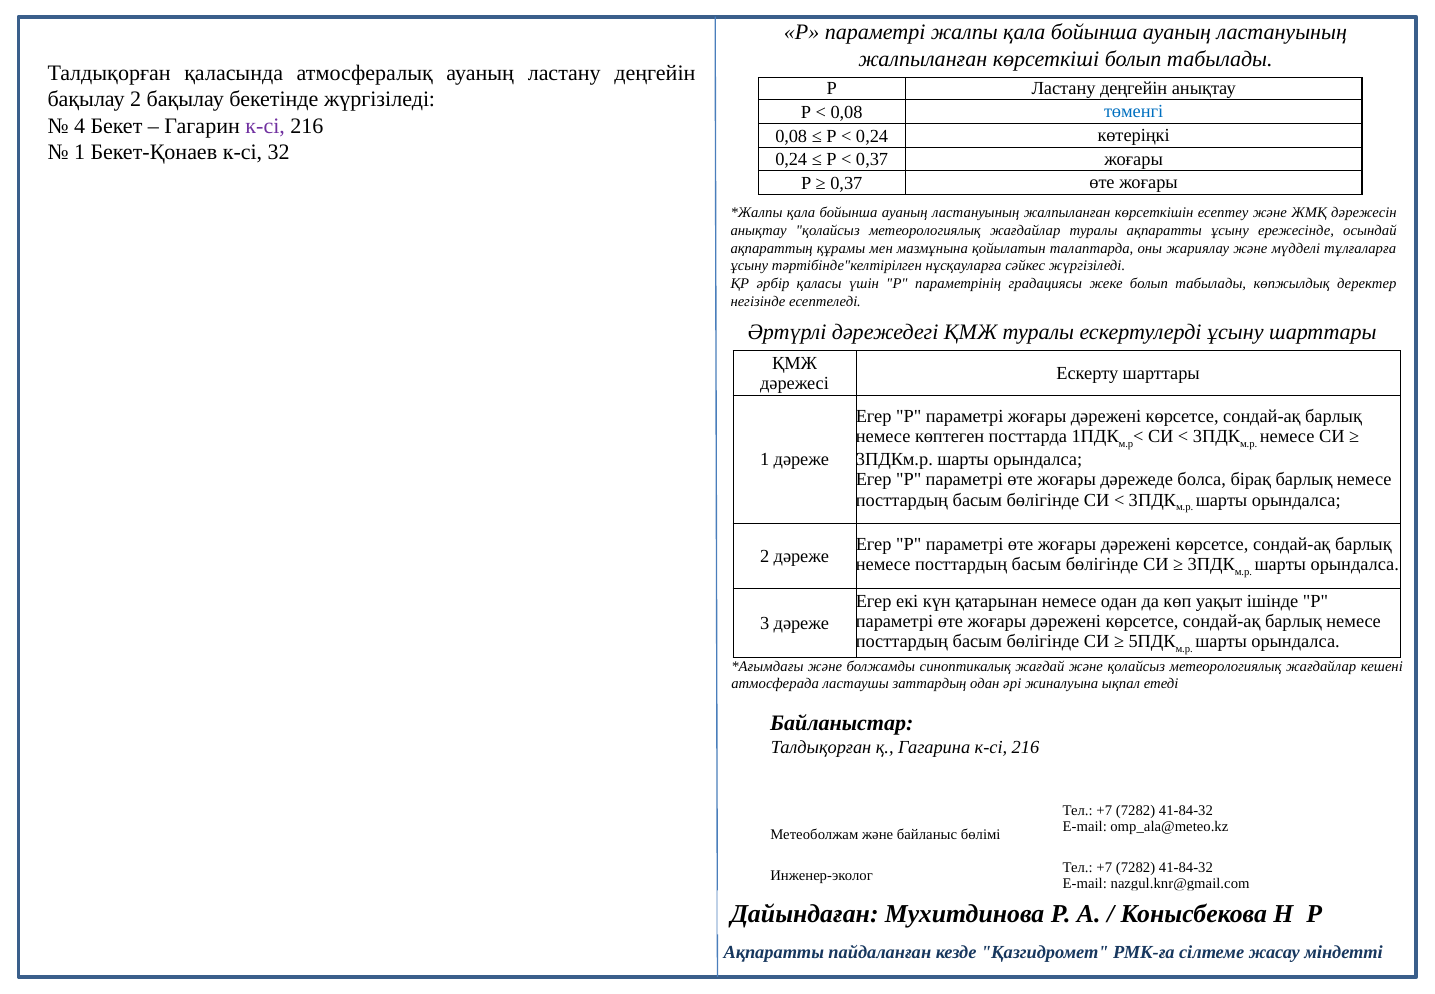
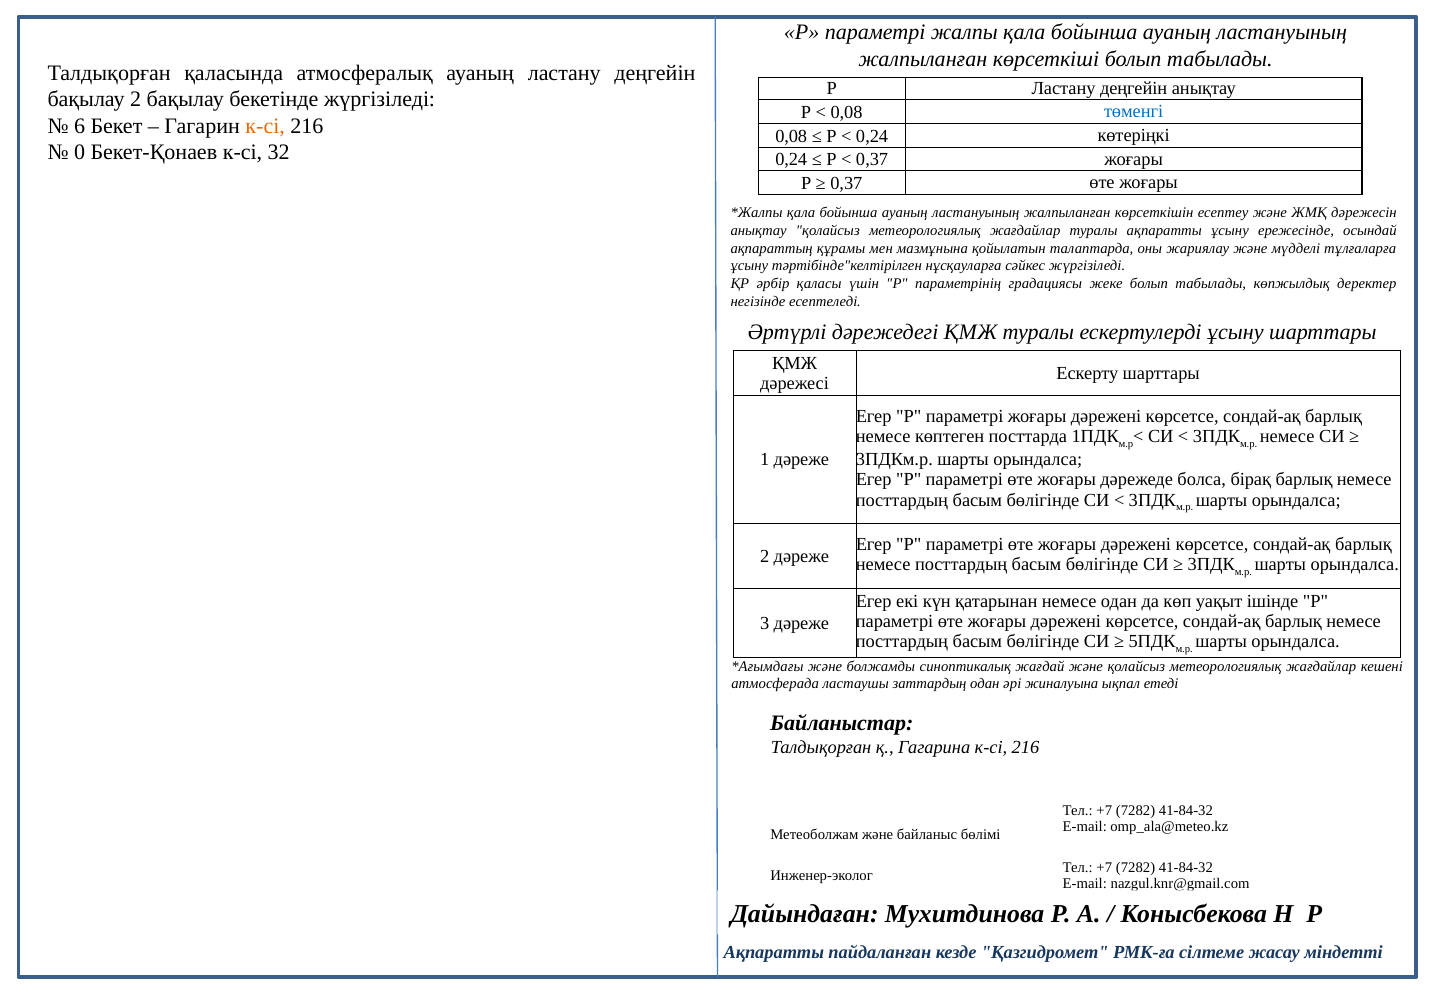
4: 4 -> 6
к-сі at (265, 126) colour: purple -> orange
1 at (80, 152): 1 -> 0
